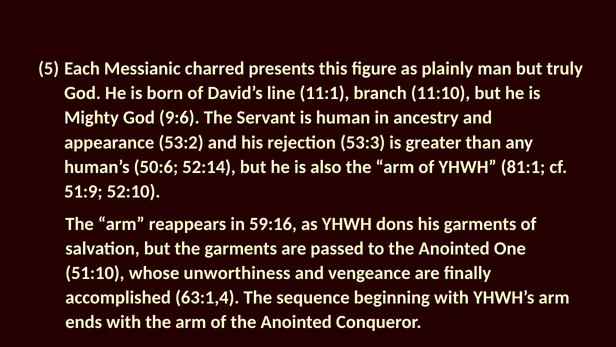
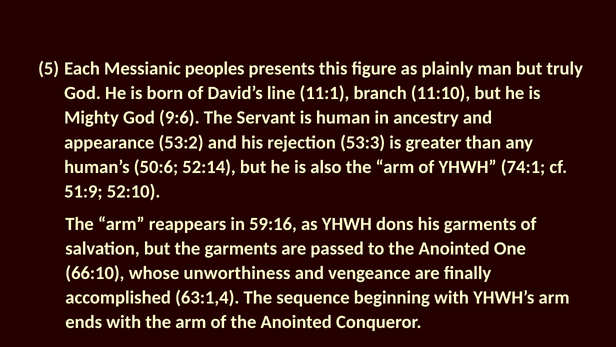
charred: charred -> peoples
81:1: 81:1 -> 74:1
51:10: 51:10 -> 66:10
